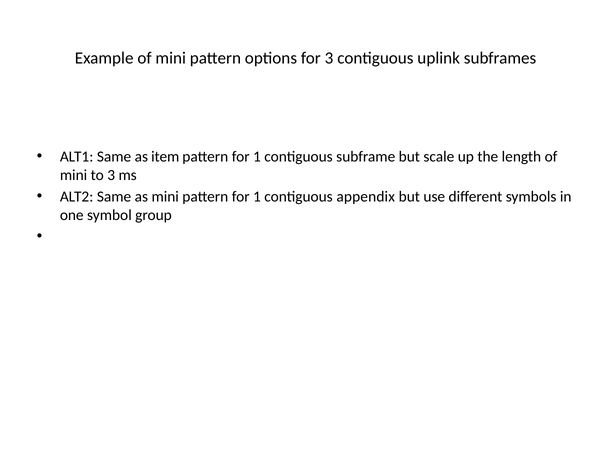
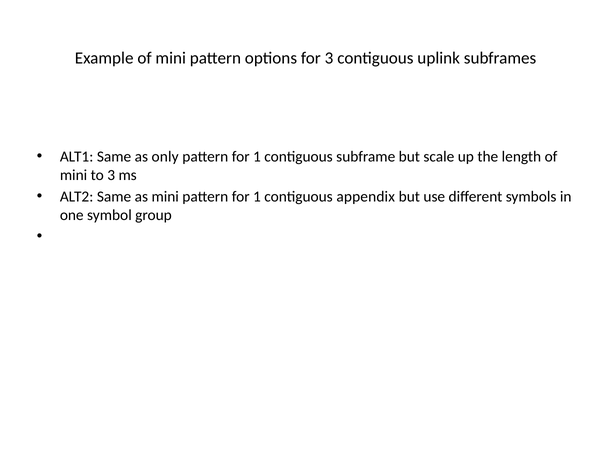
item: item -> only
